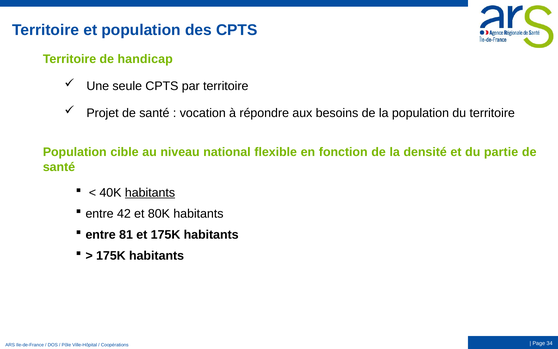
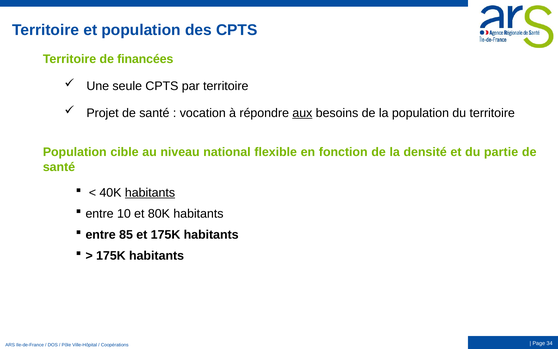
handicap: handicap -> financées
aux underline: none -> present
42: 42 -> 10
81: 81 -> 85
